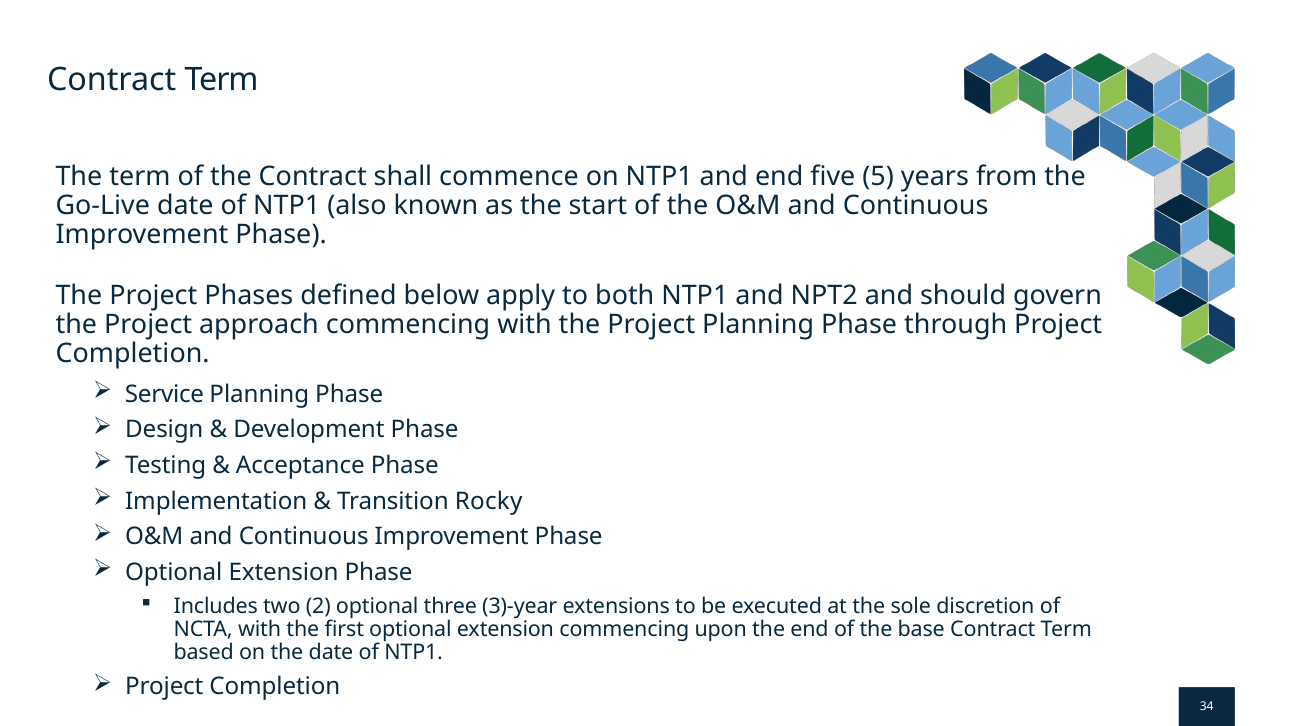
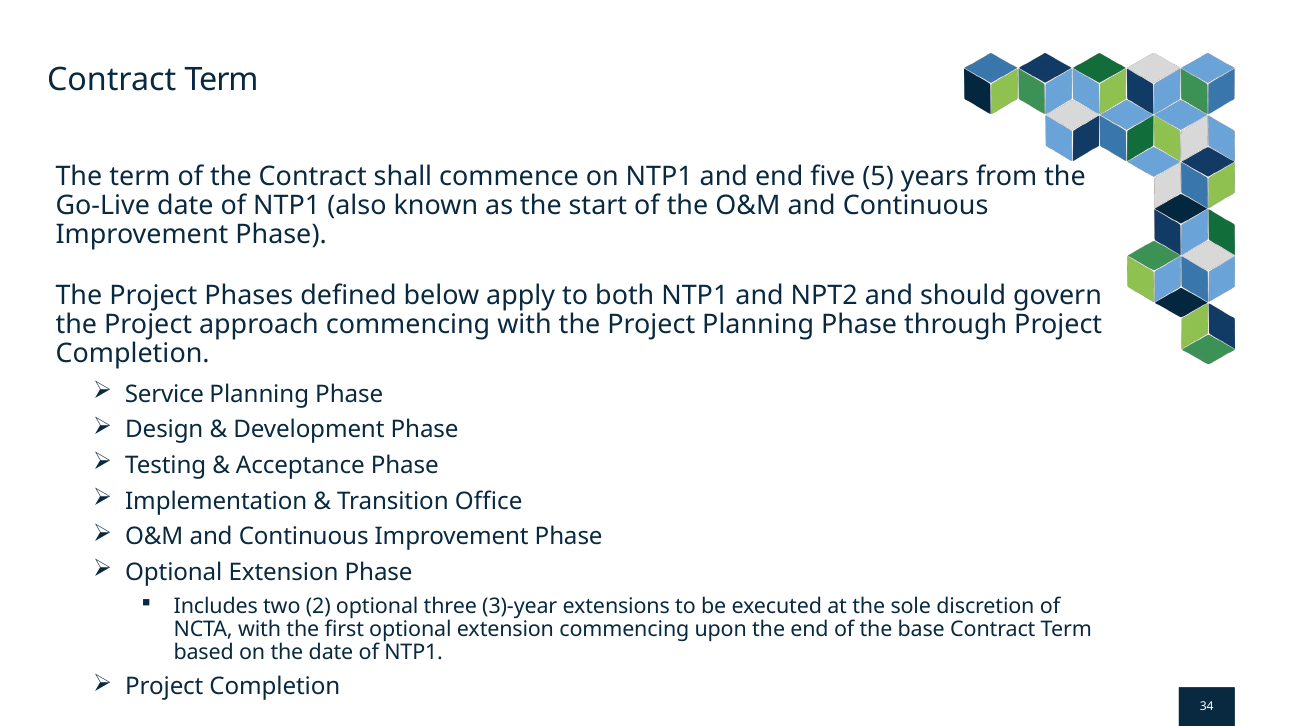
Rocky: Rocky -> Office
